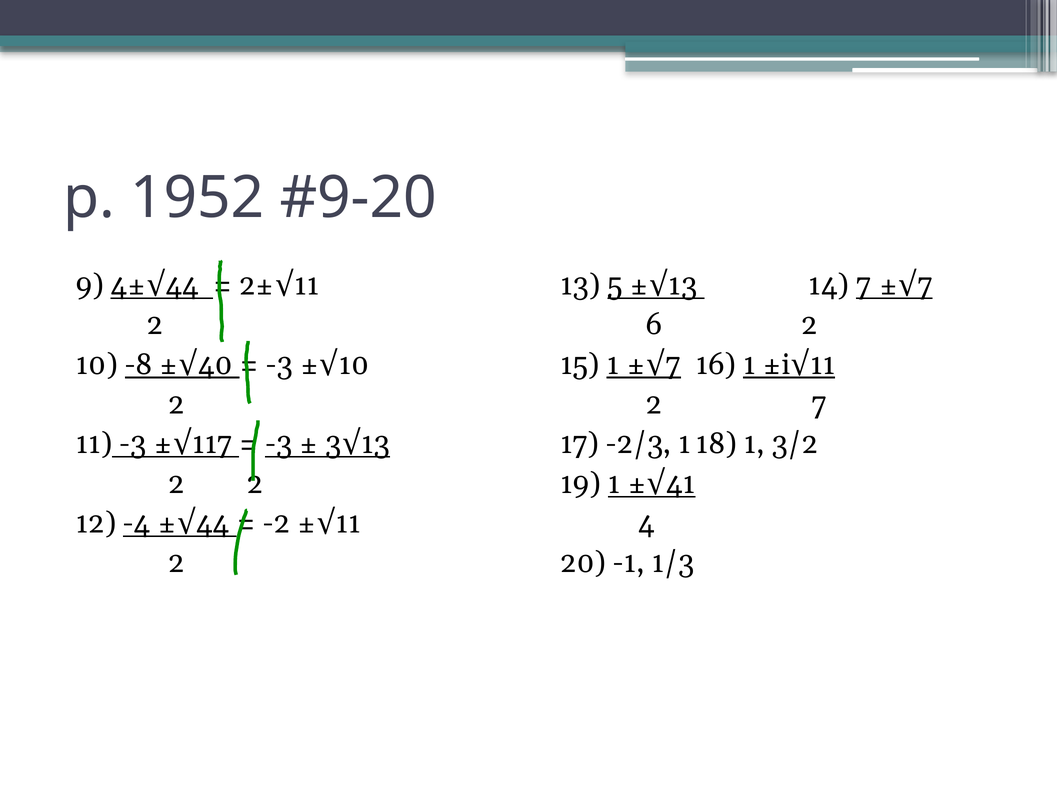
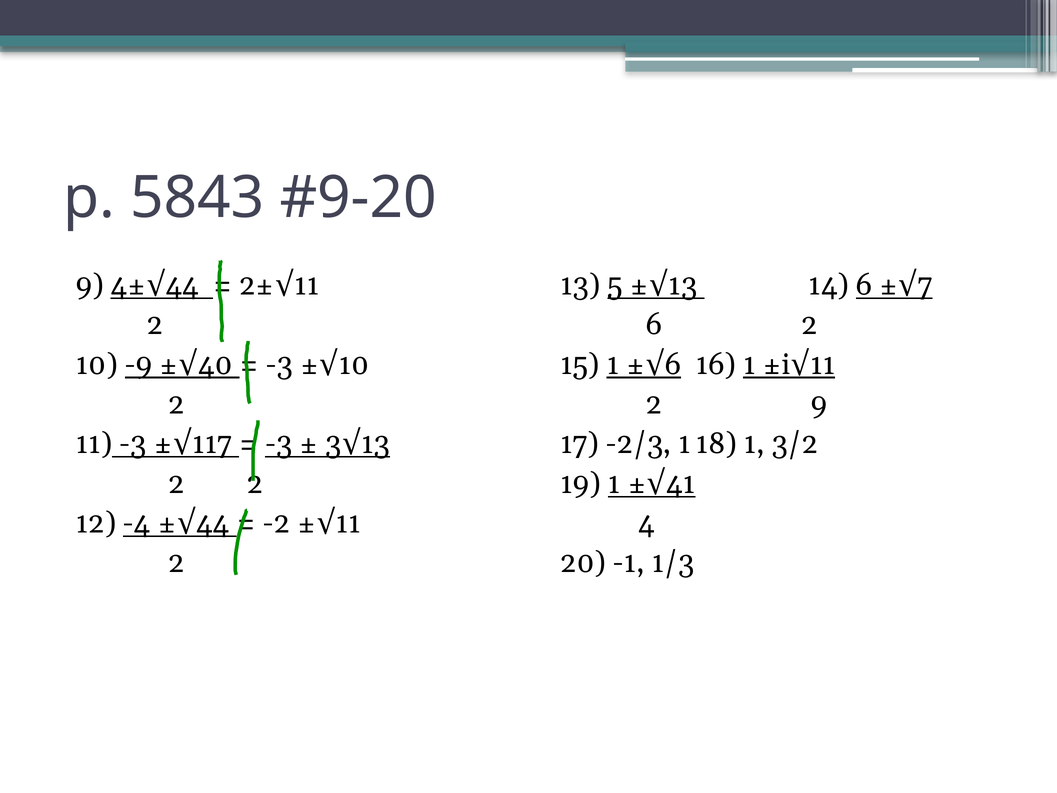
1952: 1952 -> 5843
14 7: 7 -> 6
-8: -8 -> -9
1 ±√7: ±√7 -> ±√6
2 7: 7 -> 9
